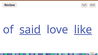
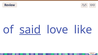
like underline: present -> none
